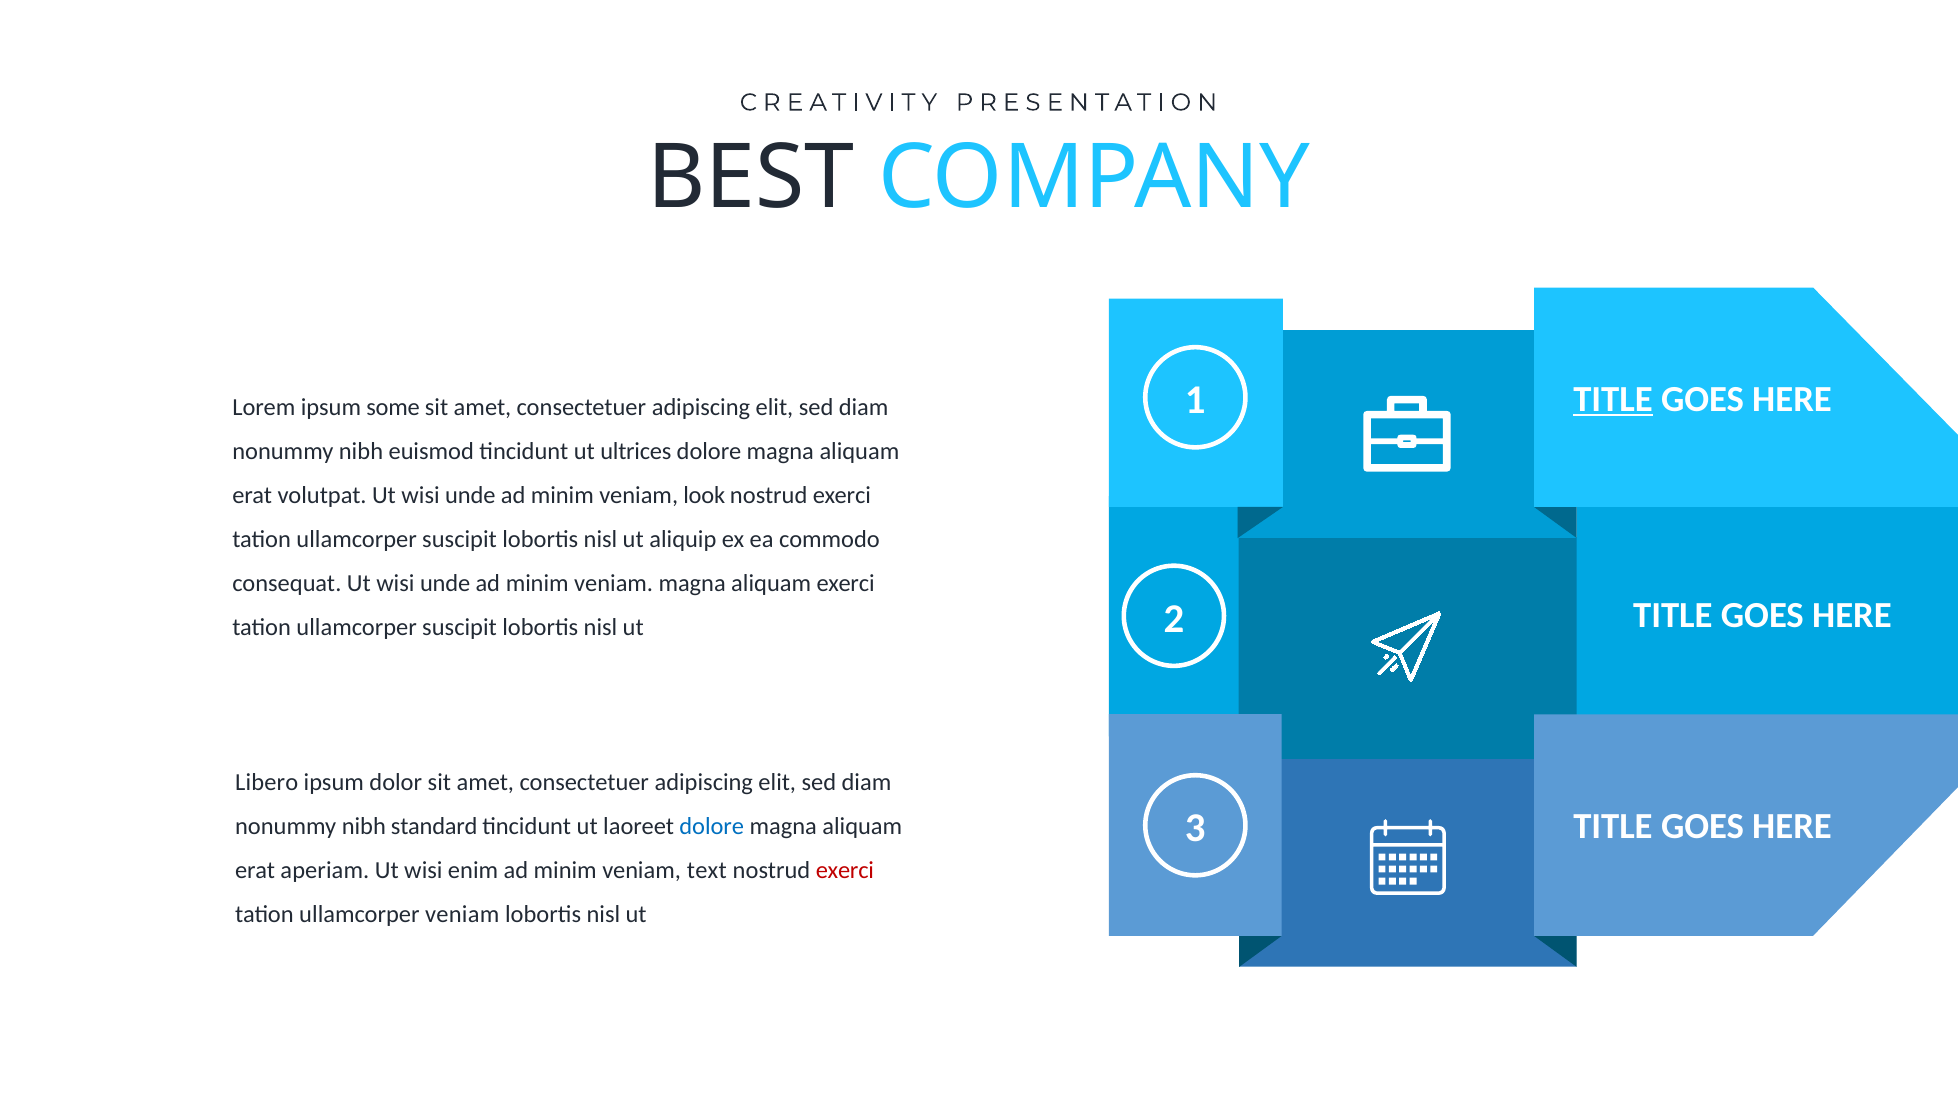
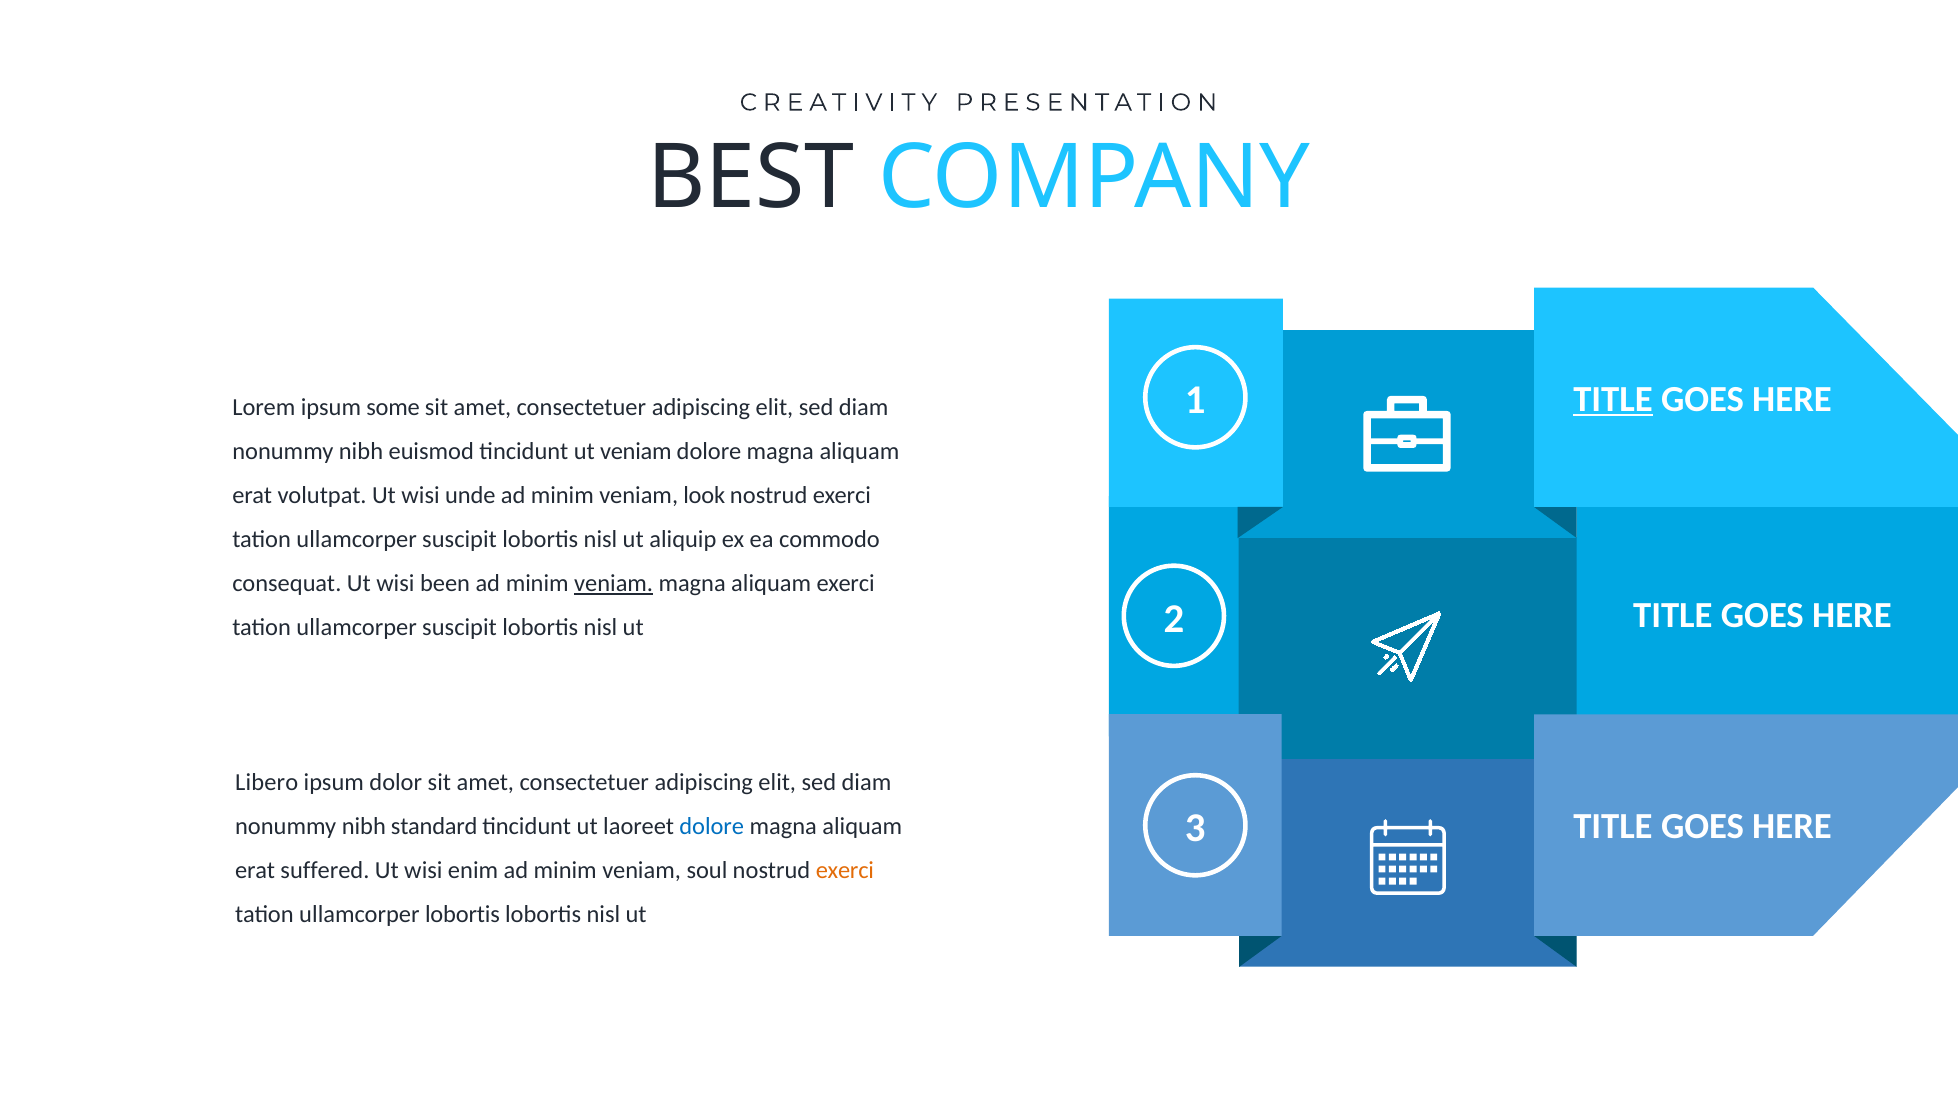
ut ultrices: ultrices -> veniam
consequat Ut wisi unde: unde -> been
veniam at (614, 584) underline: none -> present
aperiam: aperiam -> suffered
text: text -> soul
exerci at (845, 871) colour: red -> orange
ullamcorper veniam: veniam -> lobortis
